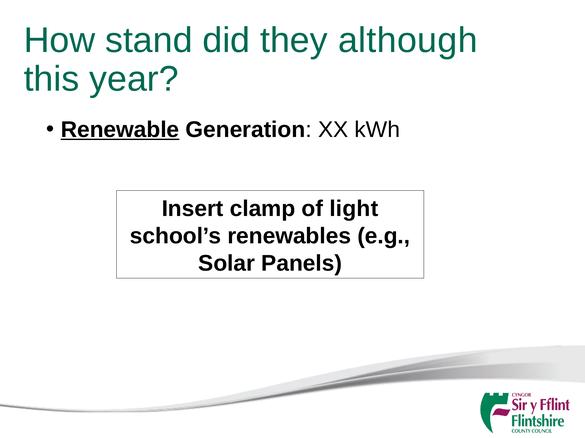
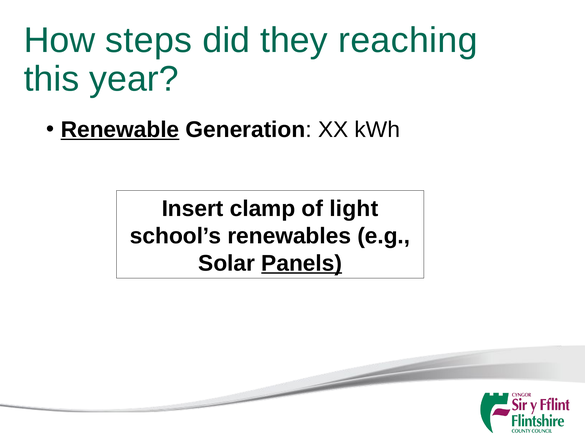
stand: stand -> steps
although: although -> reaching
Panels underline: none -> present
